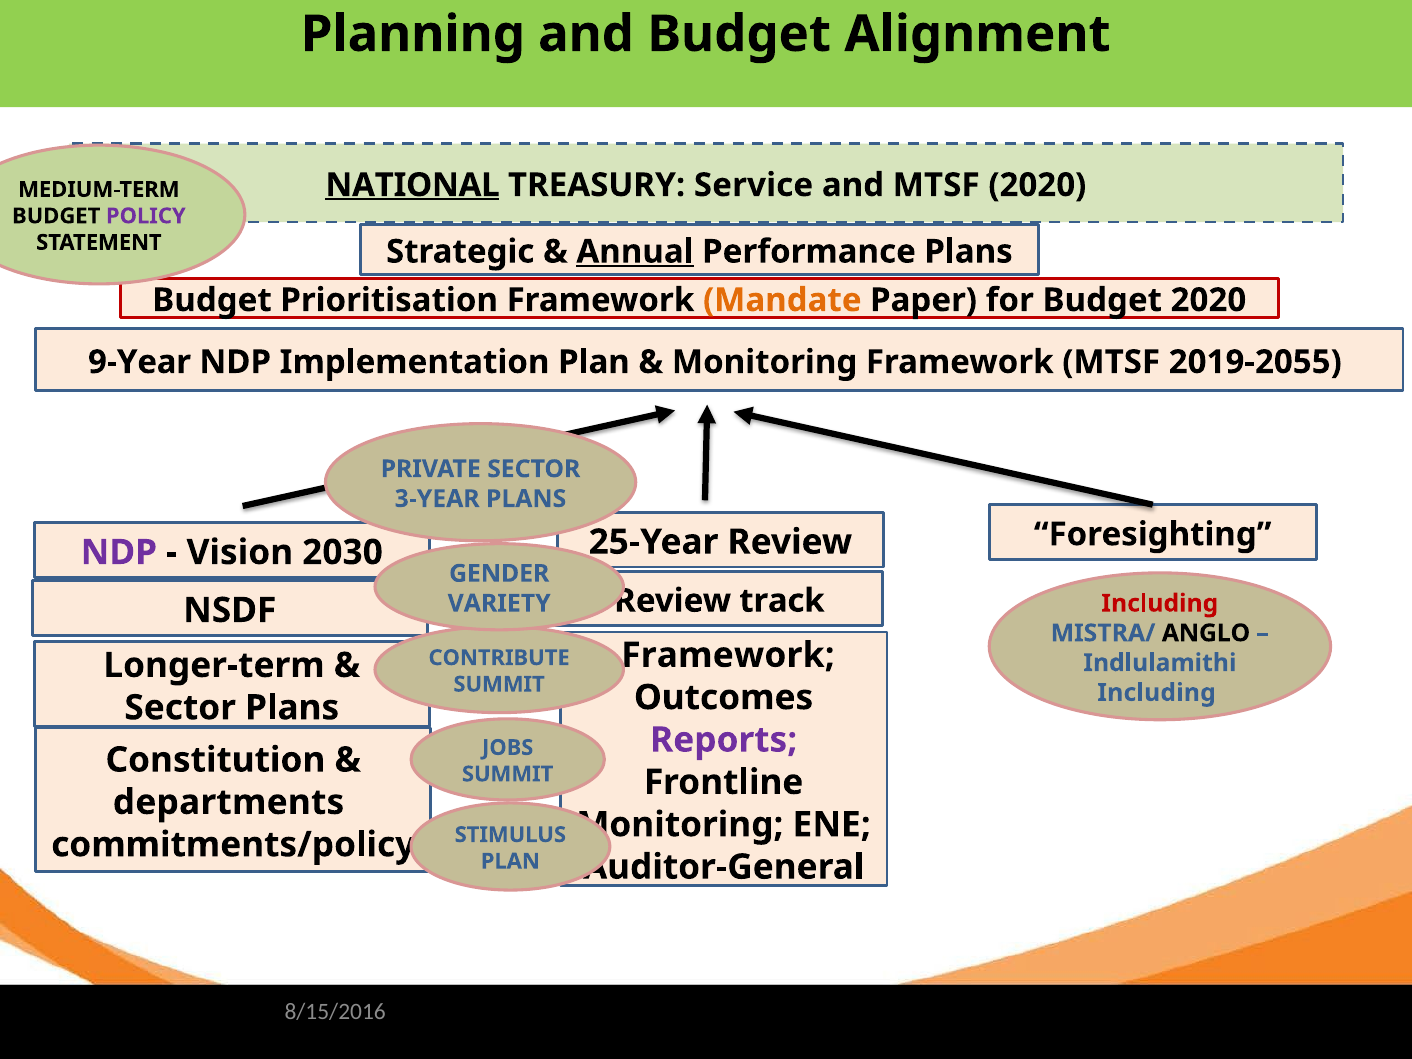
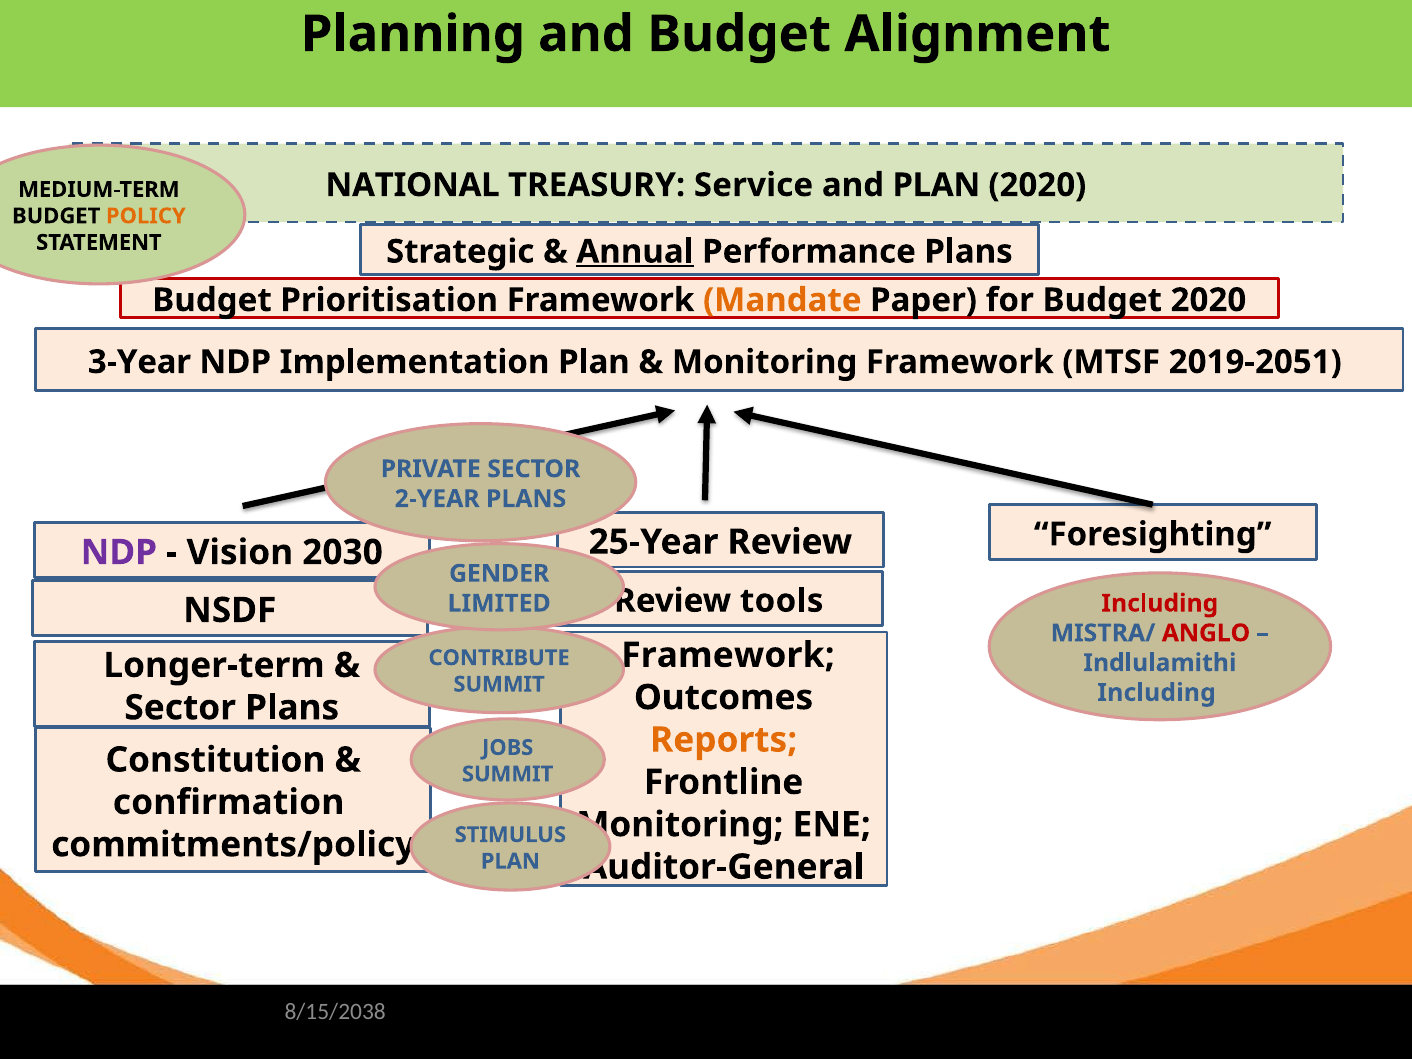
NATIONAL underline: present -> none
and MTSF: MTSF -> PLAN
POLICY colour: purple -> orange
9-Year: 9-Year -> 3-Year
2019-2055: 2019-2055 -> 2019-2051
3-YEAR: 3-YEAR -> 2-YEAR
track: track -> tools
VARIETY: VARIETY -> LIMITED
ANGLO colour: black -> red
Reports colour: purple -> orange
departments: departments -> confirmation
8/15/2016: 8/15/2016 -> 8/15/2038
